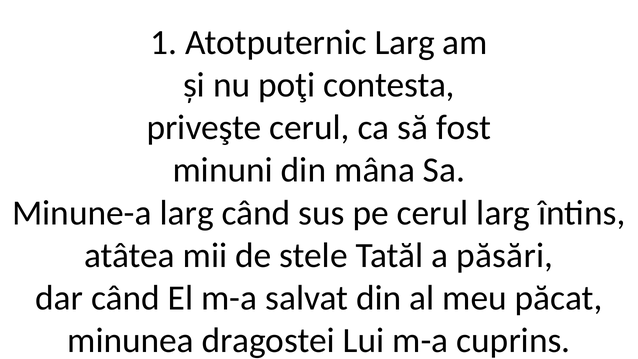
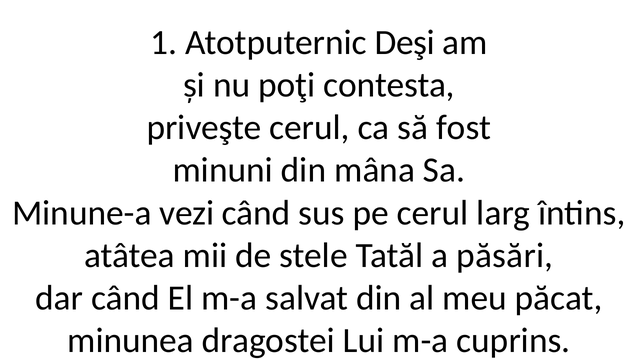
Atotputernic Larg: Larg -> Deşi
Minune-a larg: larg -> vezi
